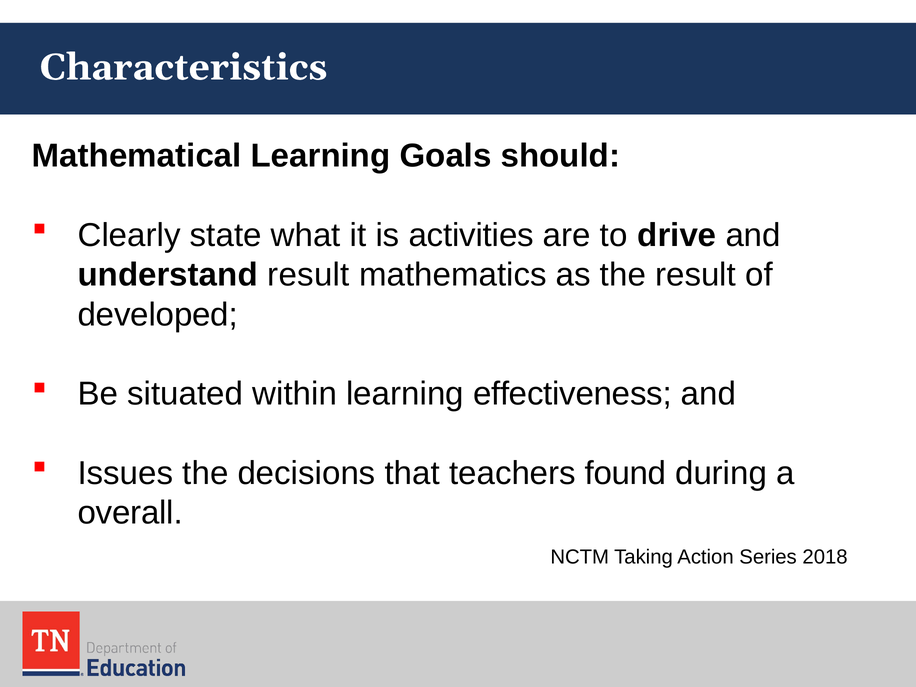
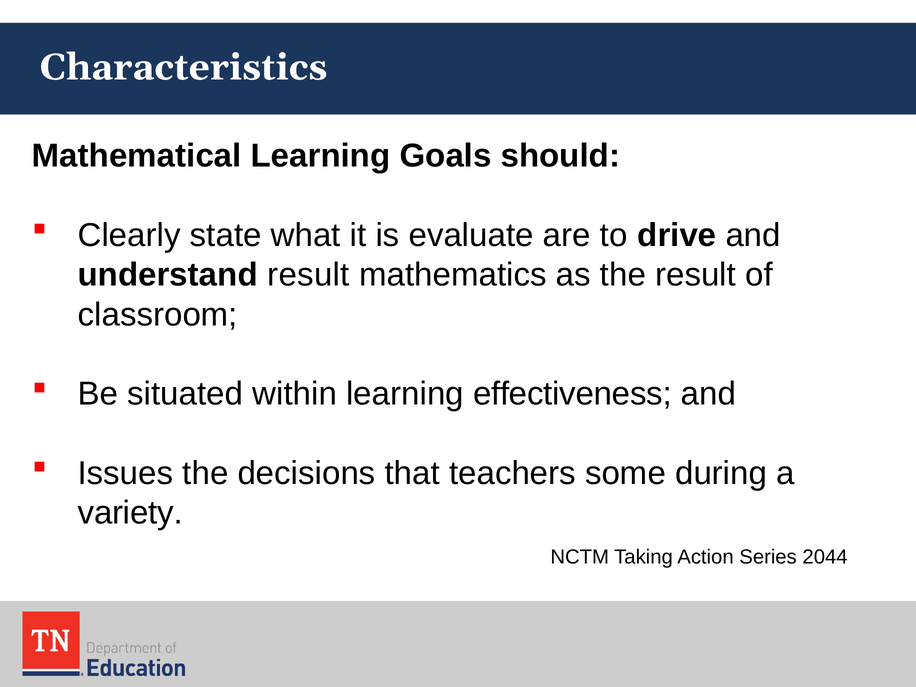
activities: activities -> evaluate
developed: developed -> classroom
found: found -> some
overall: overall -> variety
2018: 2018 -> 2044
